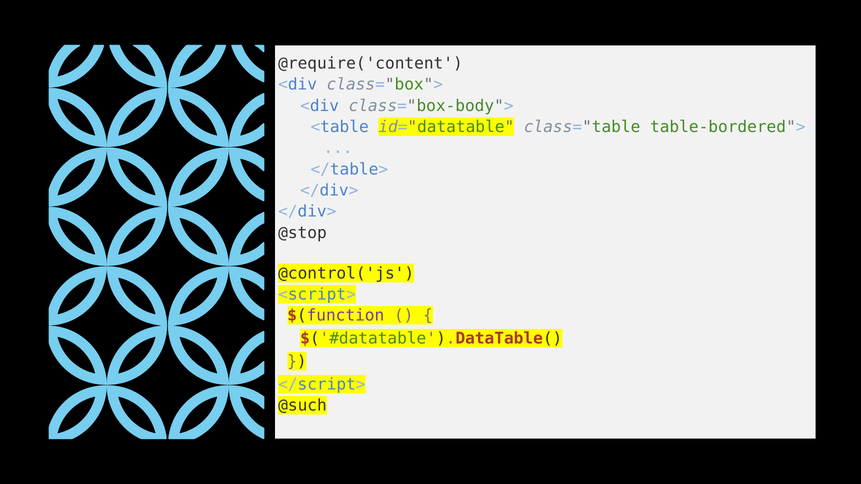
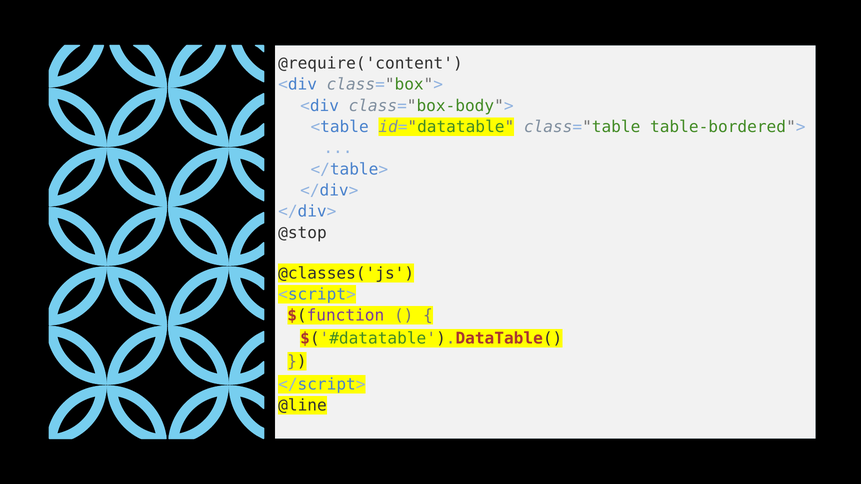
@control('js: @control('js -> @classes('js
@such: @such -> @line
